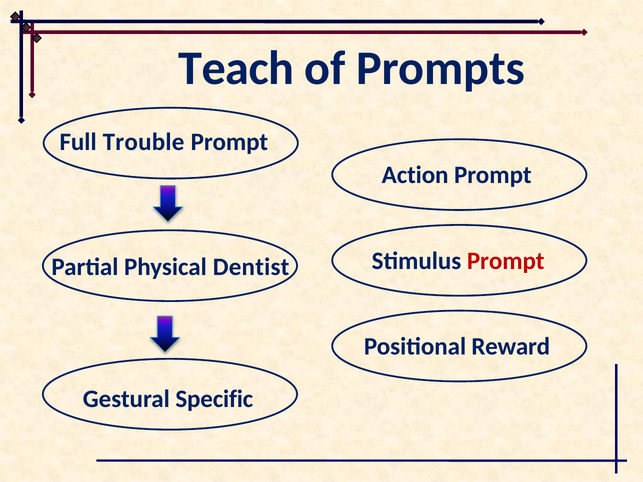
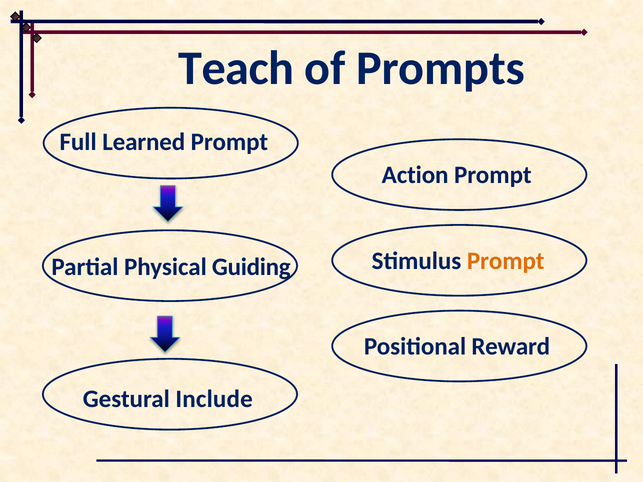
Trouble: Trouble -> Learned
Prompt at (506, 261) colour: red -> orange
Dentist: Dentist -> Guiding
Specific: Specific -> Include
